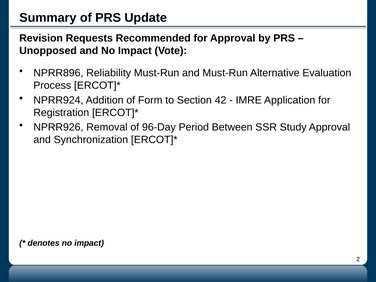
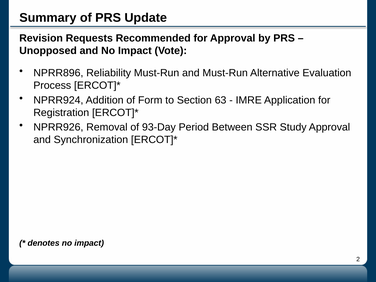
42: 42 -> 63
96-Day: 96-Day -> 93-Day
